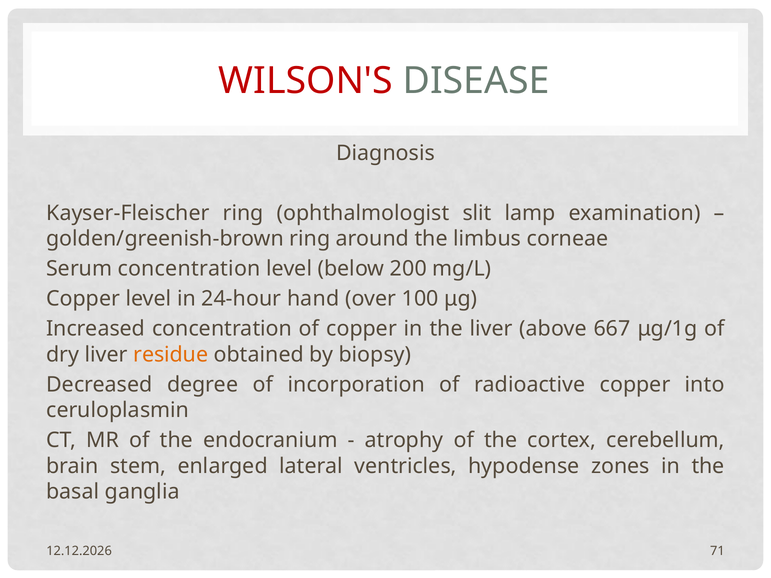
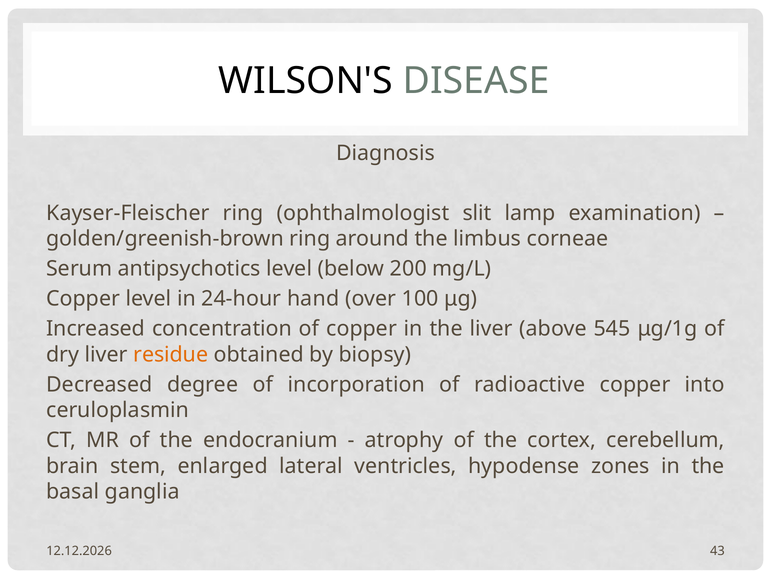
WILSON'S colour: red -> black
Serum concentration: concentration -> antipsychotics
667: 667 -> 545
71: 71 -> 43
